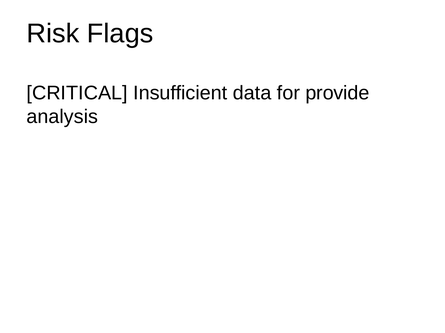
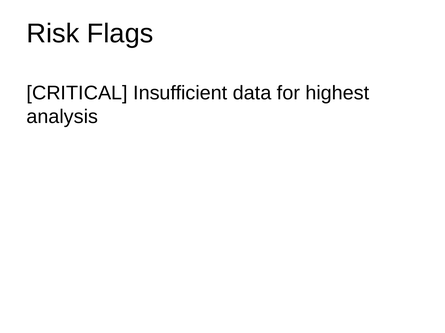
provide: provide -> highest
